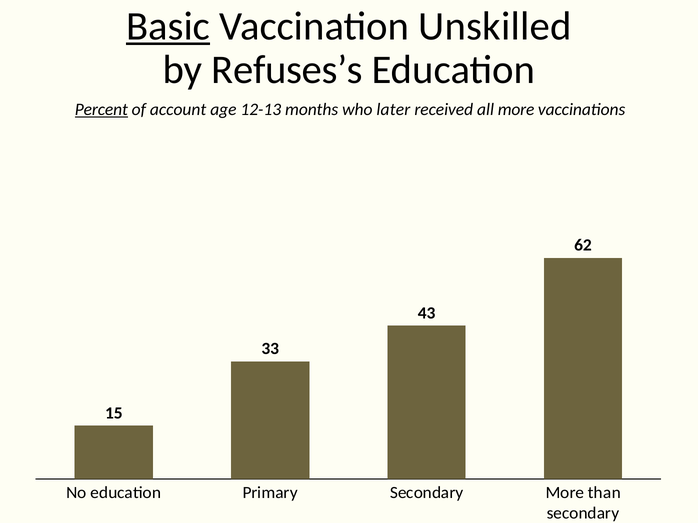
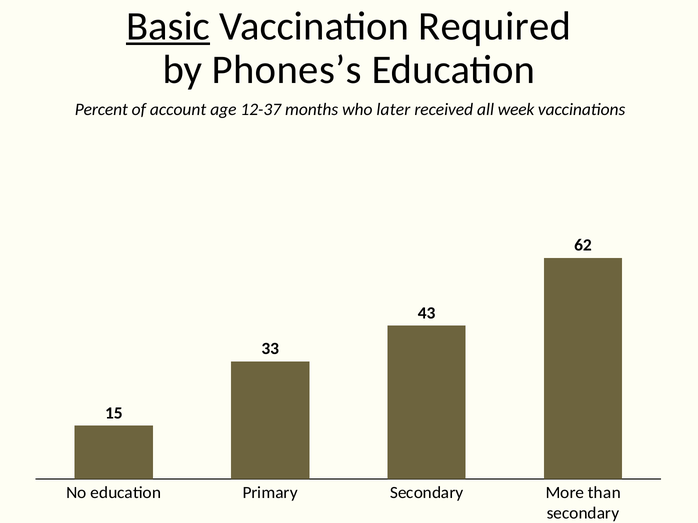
Unskilled: Unskilled -> Required
Refuses’s: Refuses’s -> Phones’s
Percent underline: present -> none
12-13: 12-13 -> 12-37
all more: more -> week
